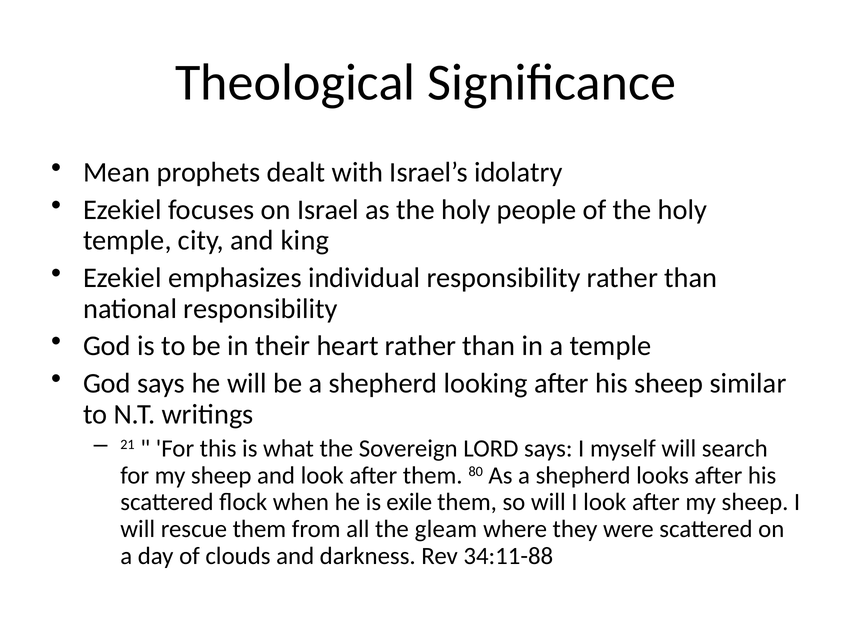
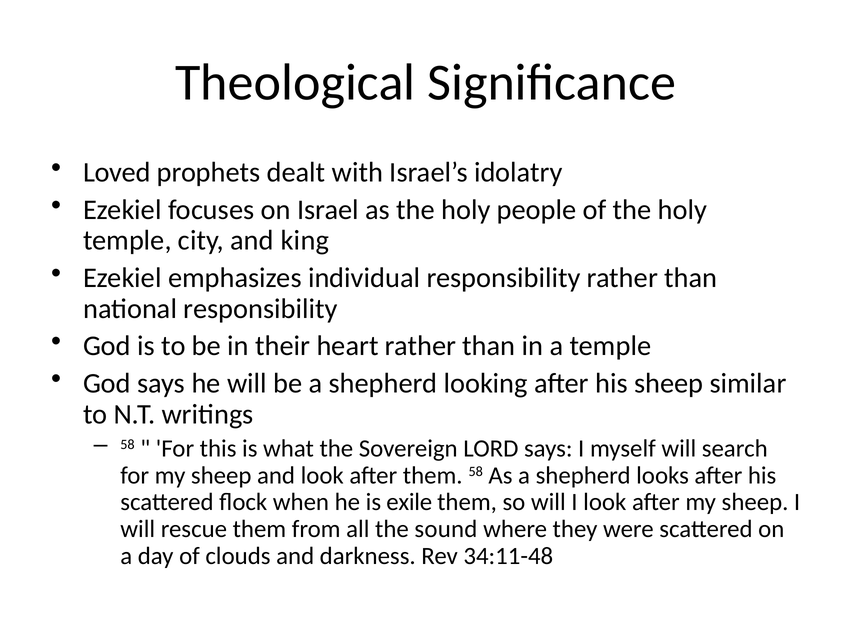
Mean: Mean -> Loved
21 at (128, 445): 21 -> 58
them 80: 80 -> 58
gleam: gleam -> sound
34:11-88: 34:11-88 -> 34:11-48
